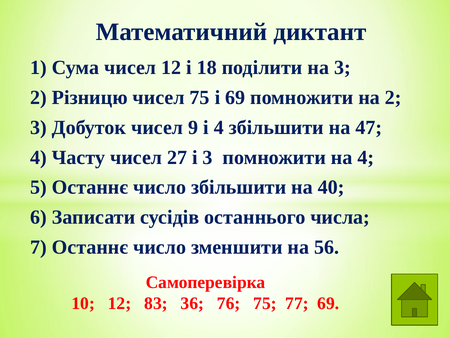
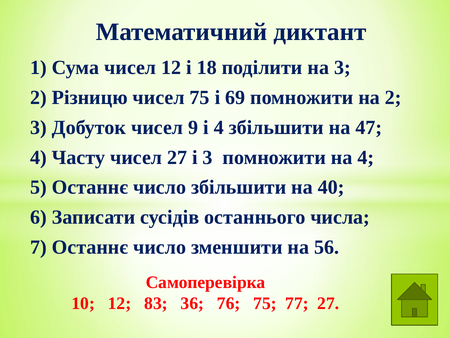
77 69: 69 -> 27
